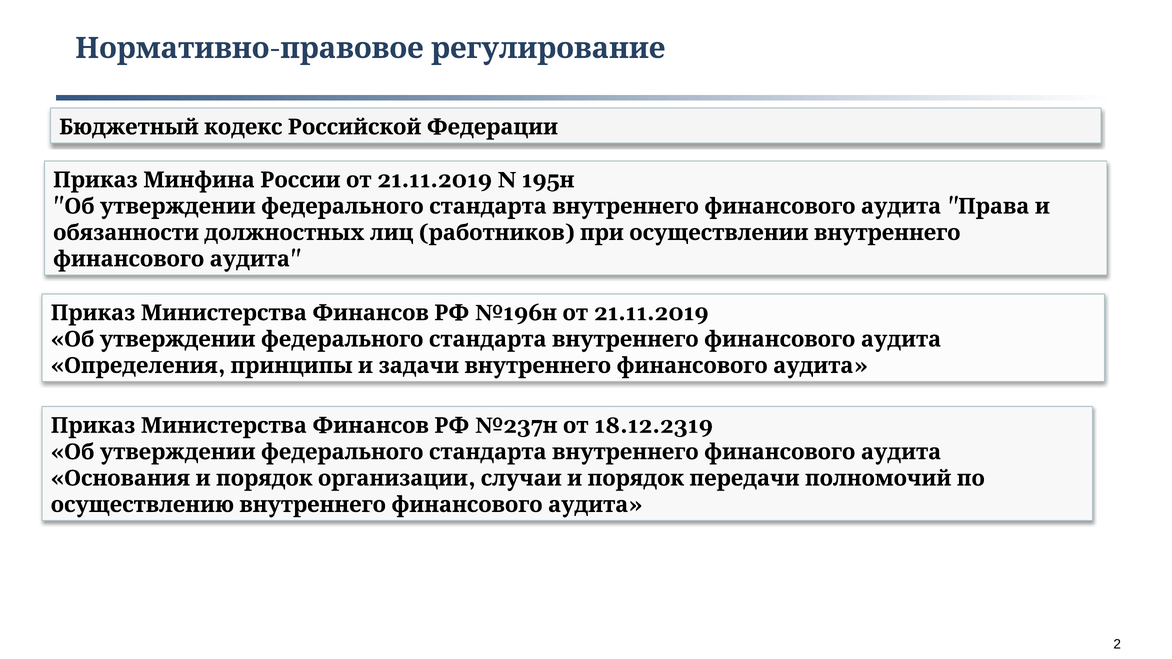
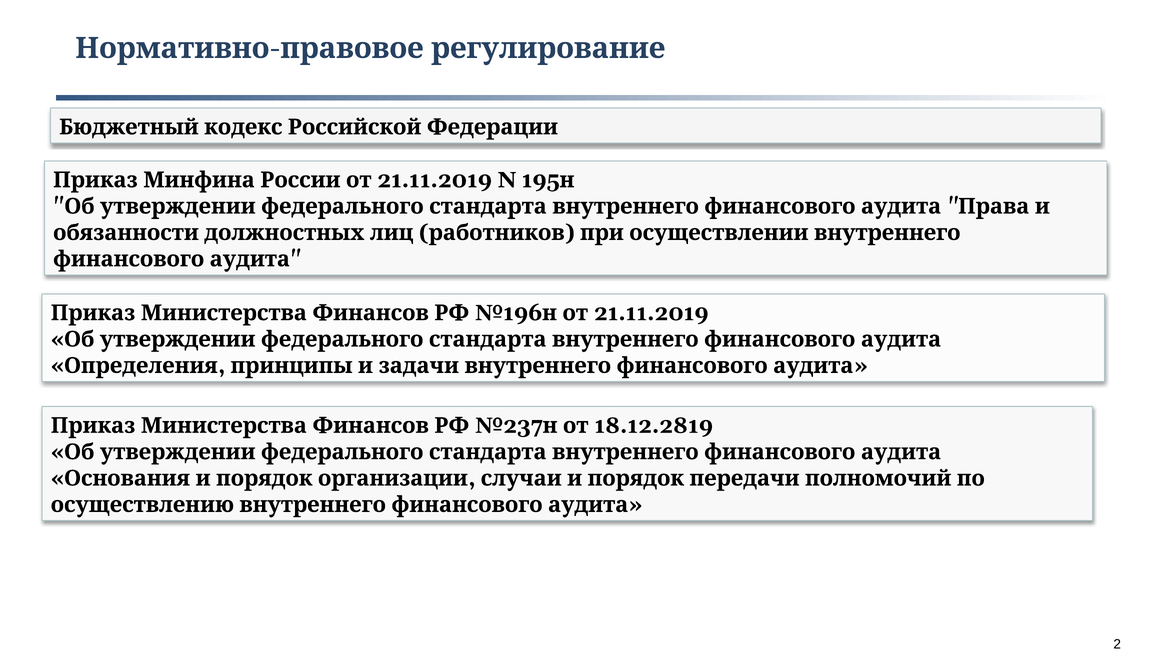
18.12.2319: 18.12.2319 -> 18.12.2819
